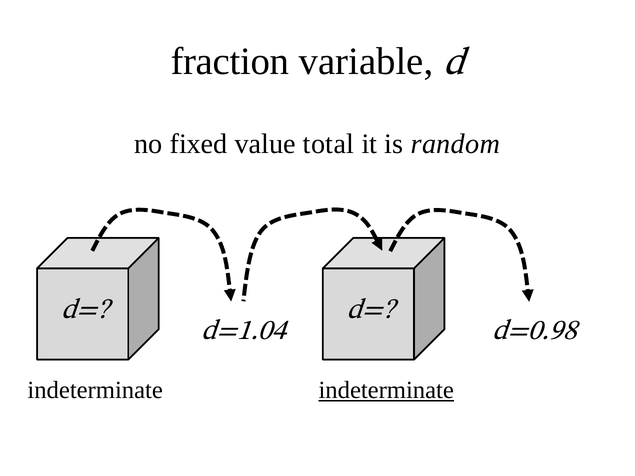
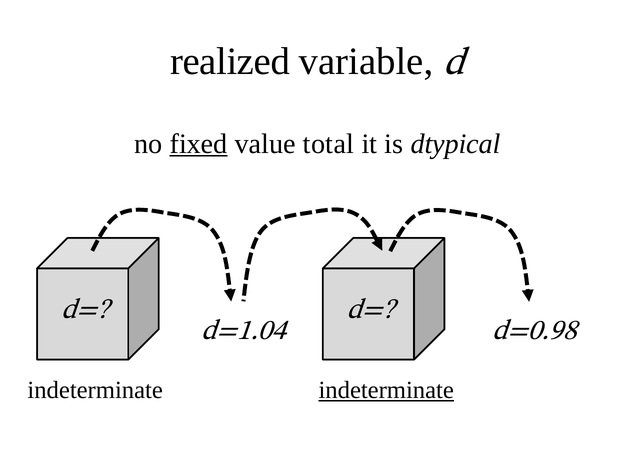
fraction: fraction -> realized
fixed underline: none -> present
random: random -> dtypical
